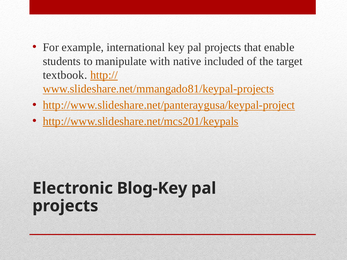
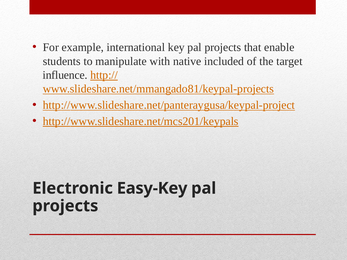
textbook: textbook -> influence
Blog-Key: Blog-Key -> Easy-Key
